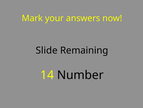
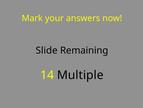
Number: Number -> Multiple
